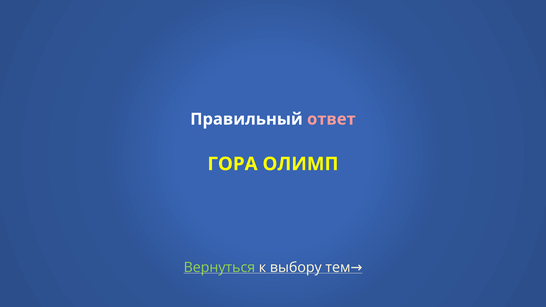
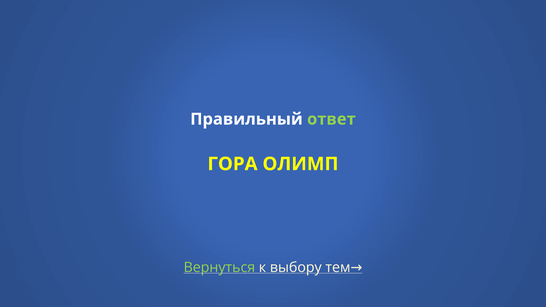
ответ colour: pink -> light green
